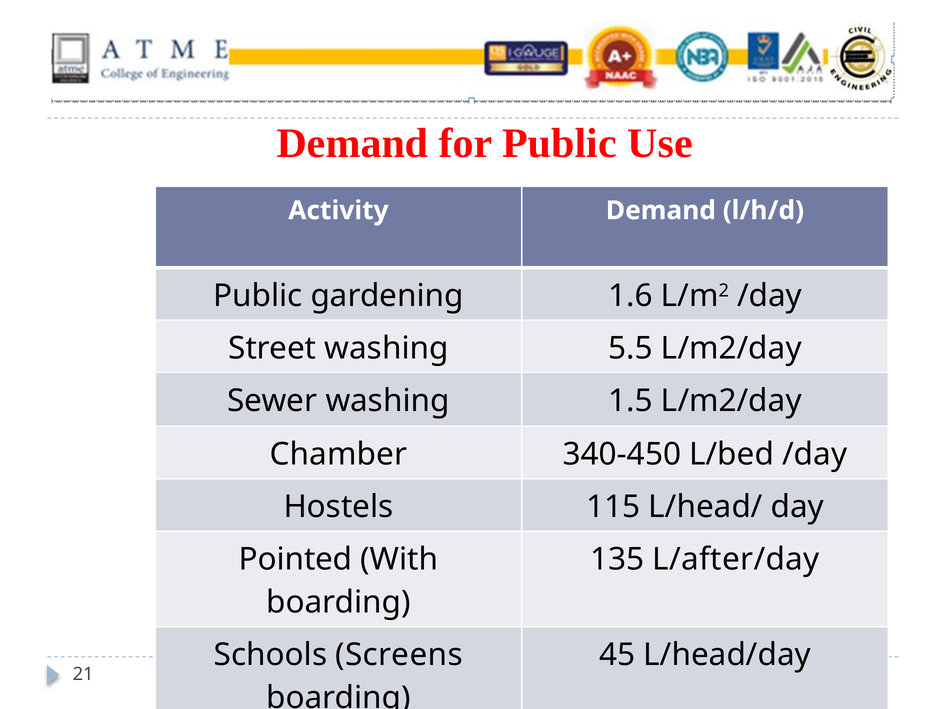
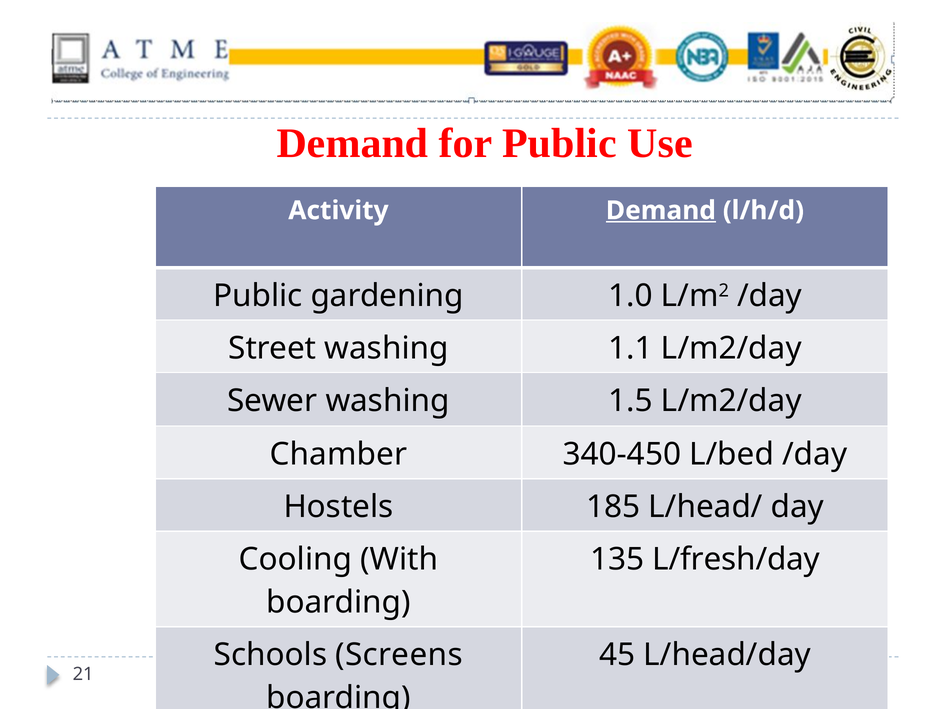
Demand at (661, 211) underline: none -> present
1.6: 1.6 -> 1.0
5.5: 5.5 -> 1.1
115: 115 -> 185
Pointed: Pointed -> Cooling
L/after/day: L/after/day -> L/fresh/day
